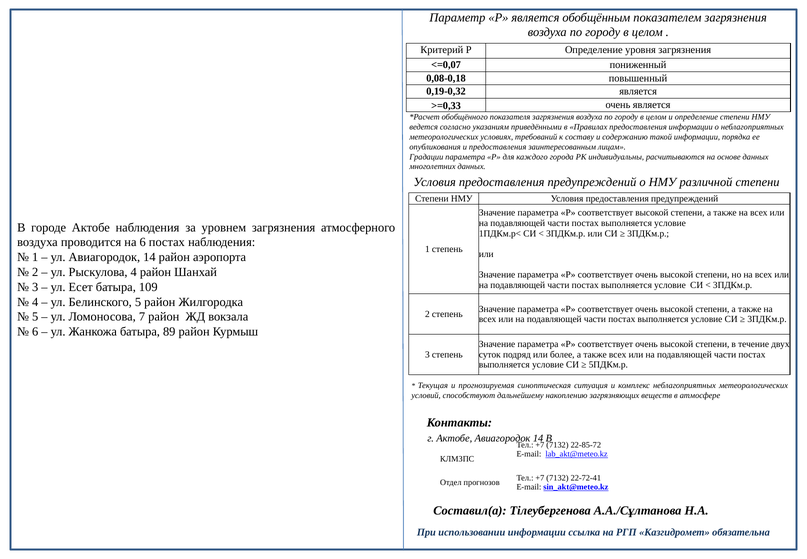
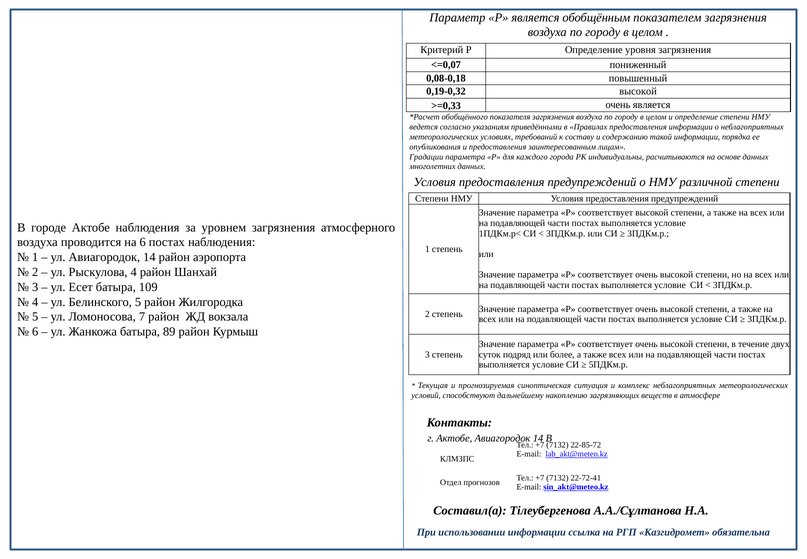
0,19-0,32 является: является -> высокой
